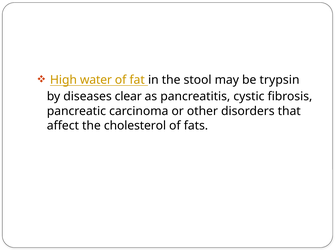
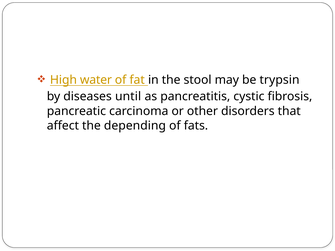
clear: clear -> until
cholesterol: cholesterol -> depending
